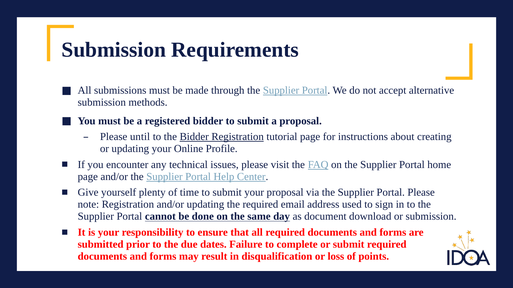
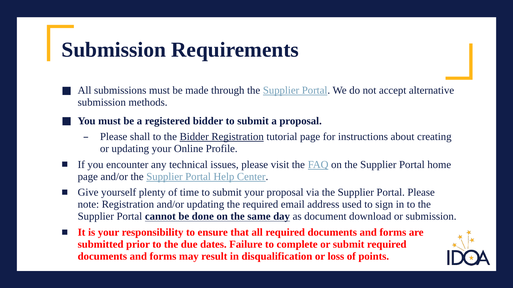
until: until -> shall
